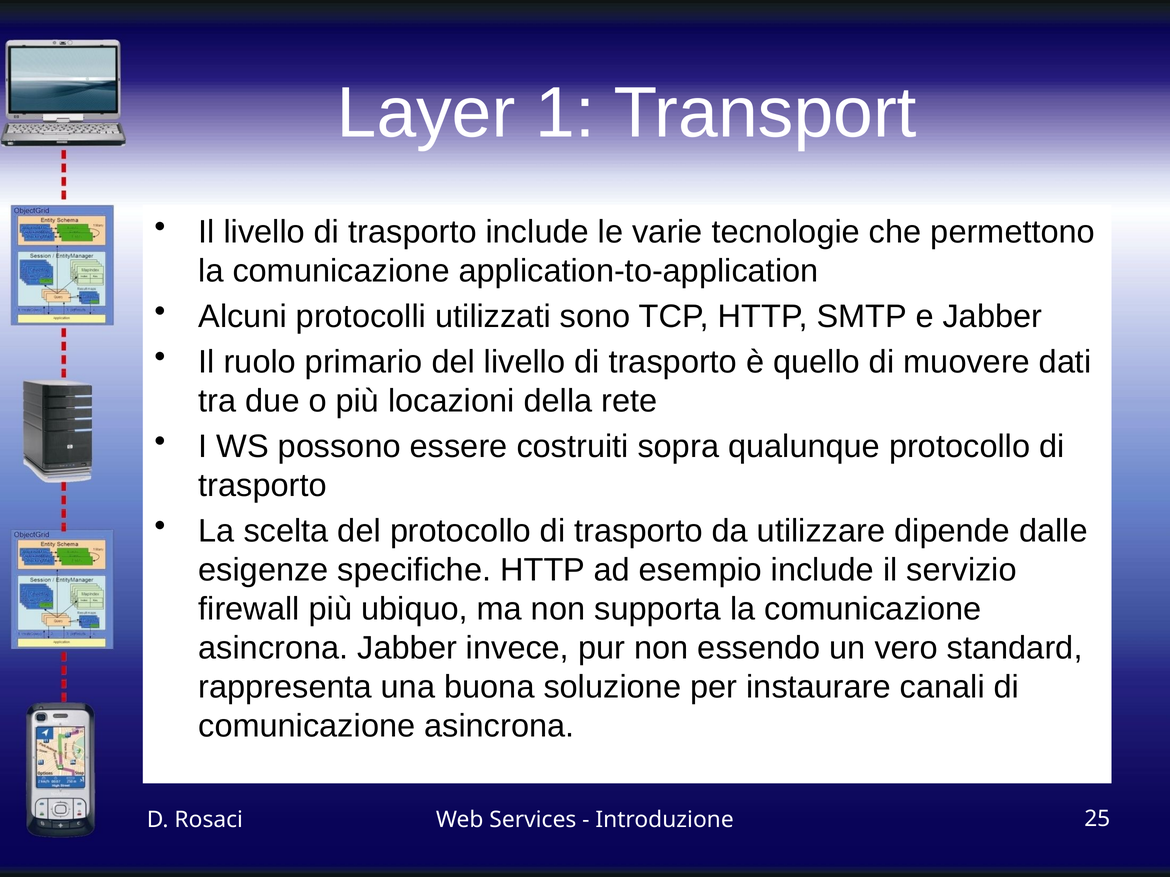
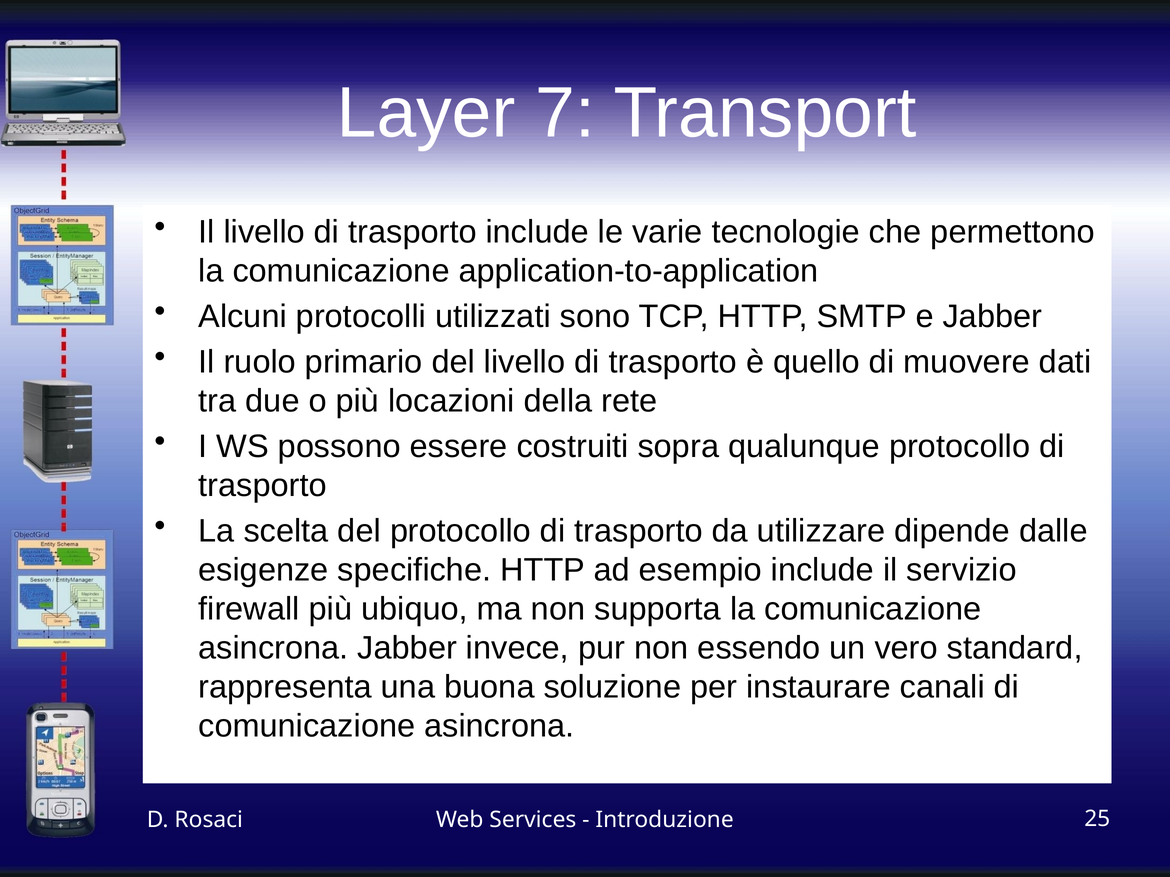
1: 1 -> 7
